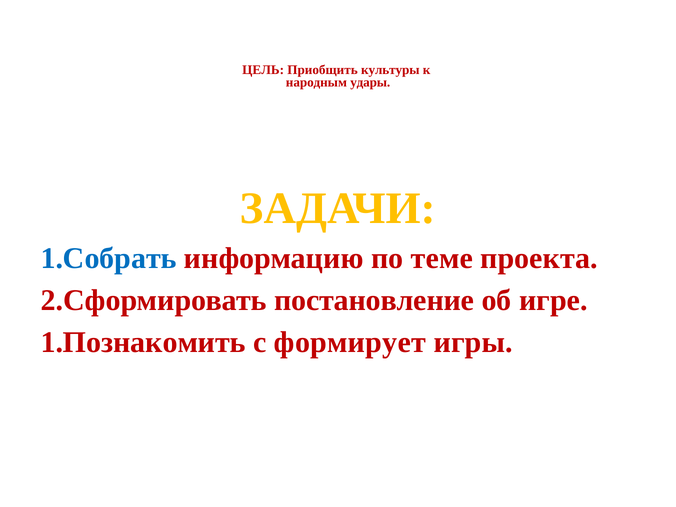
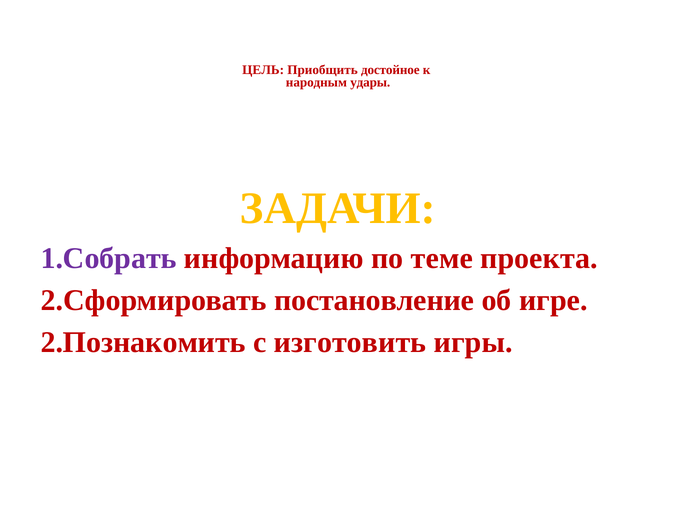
культуры: культуры -> достойное
1.Собрать colour: blue -> purple
1.Познакомить: 1.Познакомить -> 2.Познакомить
формирует: формирует -> изготовить
